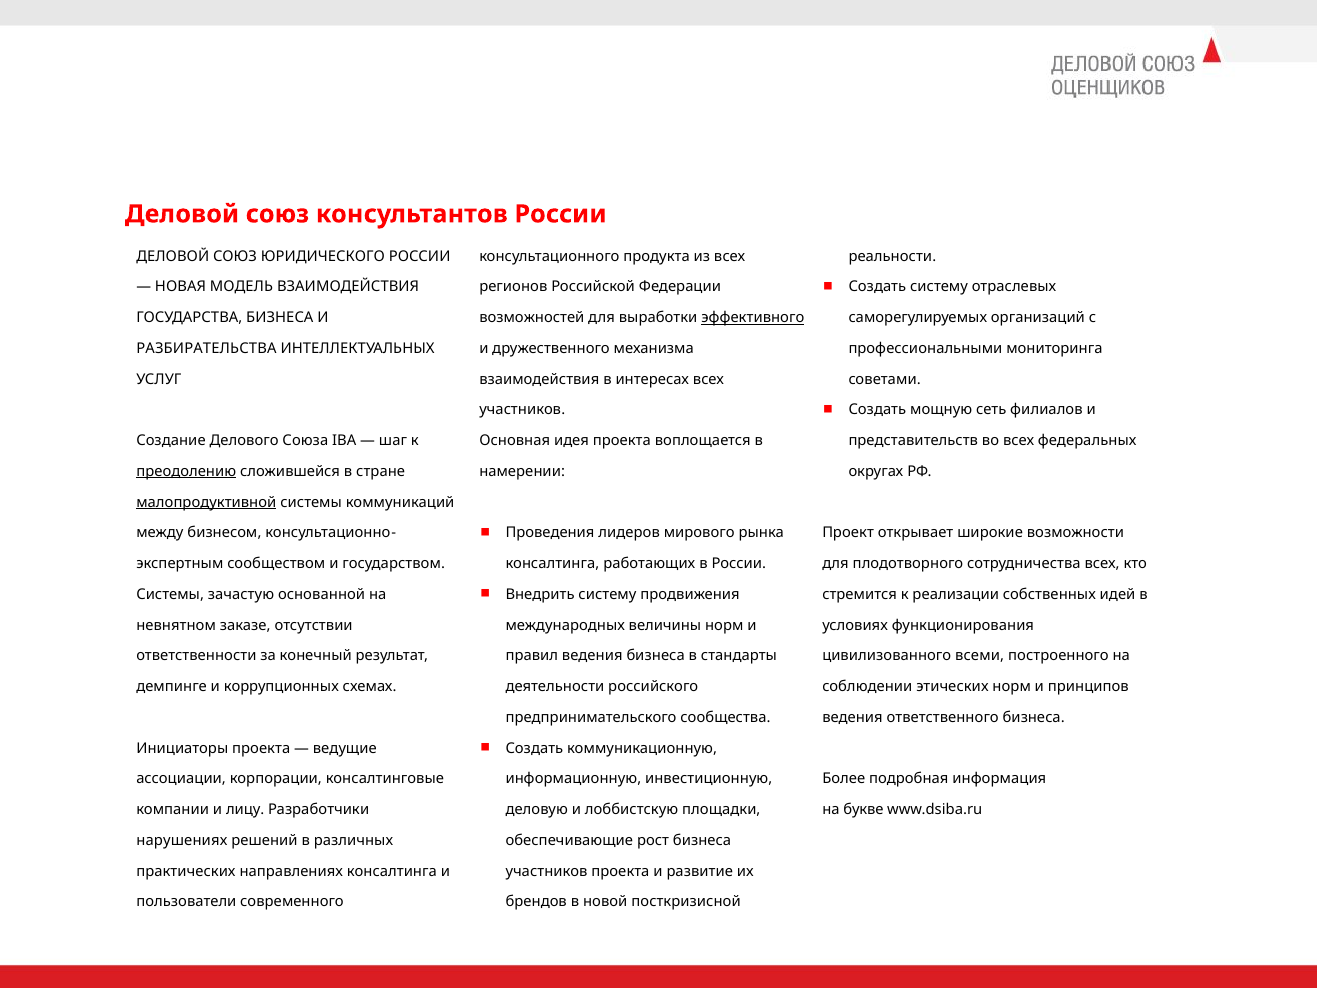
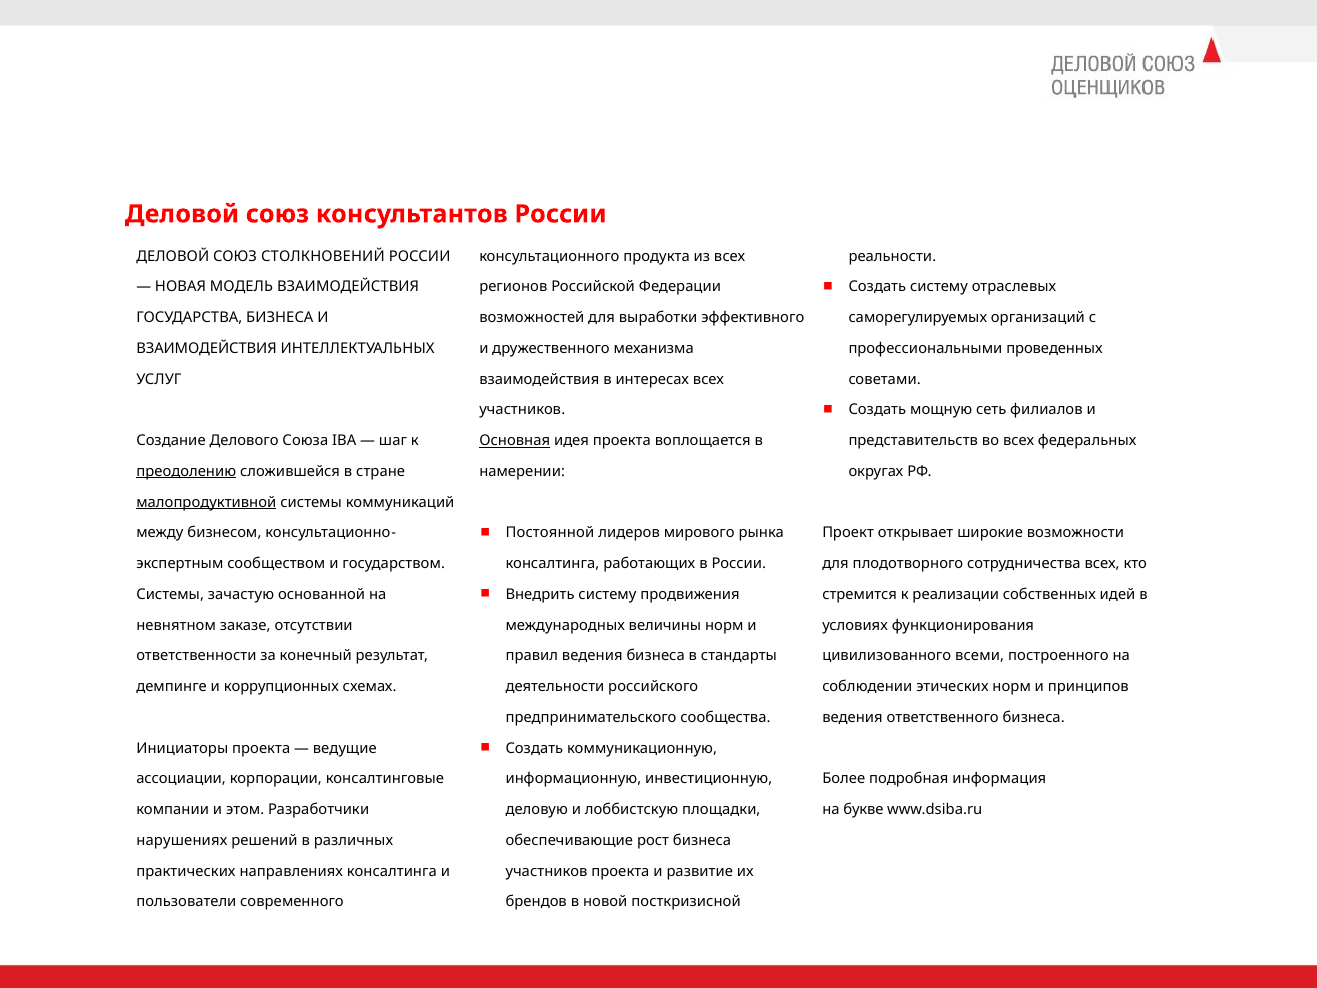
ЮРИДИЧЕСКОГО: ЮРИДИЧЕСКОГО -> СТОЛКНОВЕНИЙ
эффективного underline: present -> none
РАЗБИРАТЕЛЬСТВА at (206, 348): РАЗБИРАТЕЛЬСТВА -> ВЗАИМОДЕЙСТВИЯ
мониторинга: мониторинга -> проведенных
Основная underline: none -> present
Проведения: Проведения -> Постоянной
лицу: лицу -> этом
